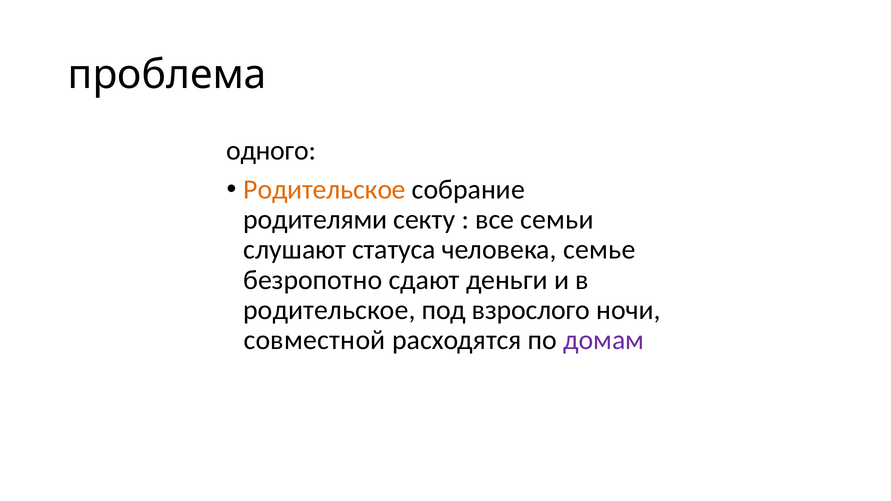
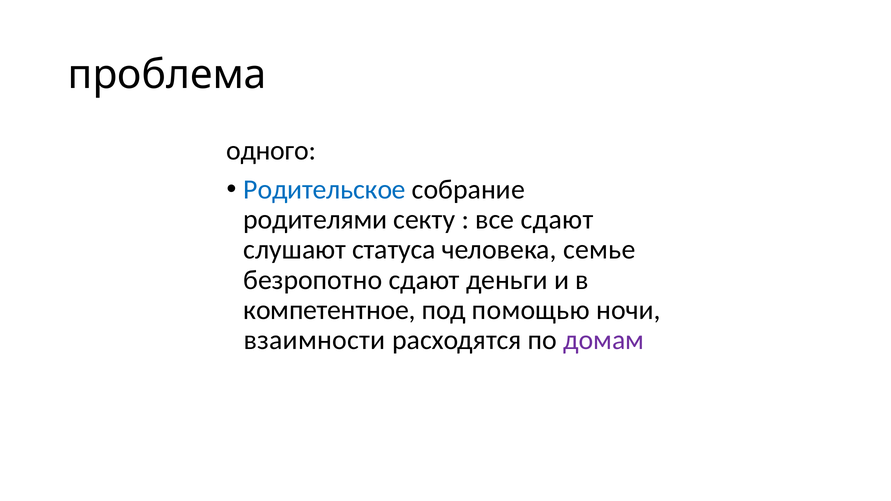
Родительское at (325, 190) colour: orange -> blue
все семьи: семьи -> сдают
родительское at (329, 310): родительское -> компетентное
взрослого: взрослого -> помощью
совместной: совместной -> взаимности
